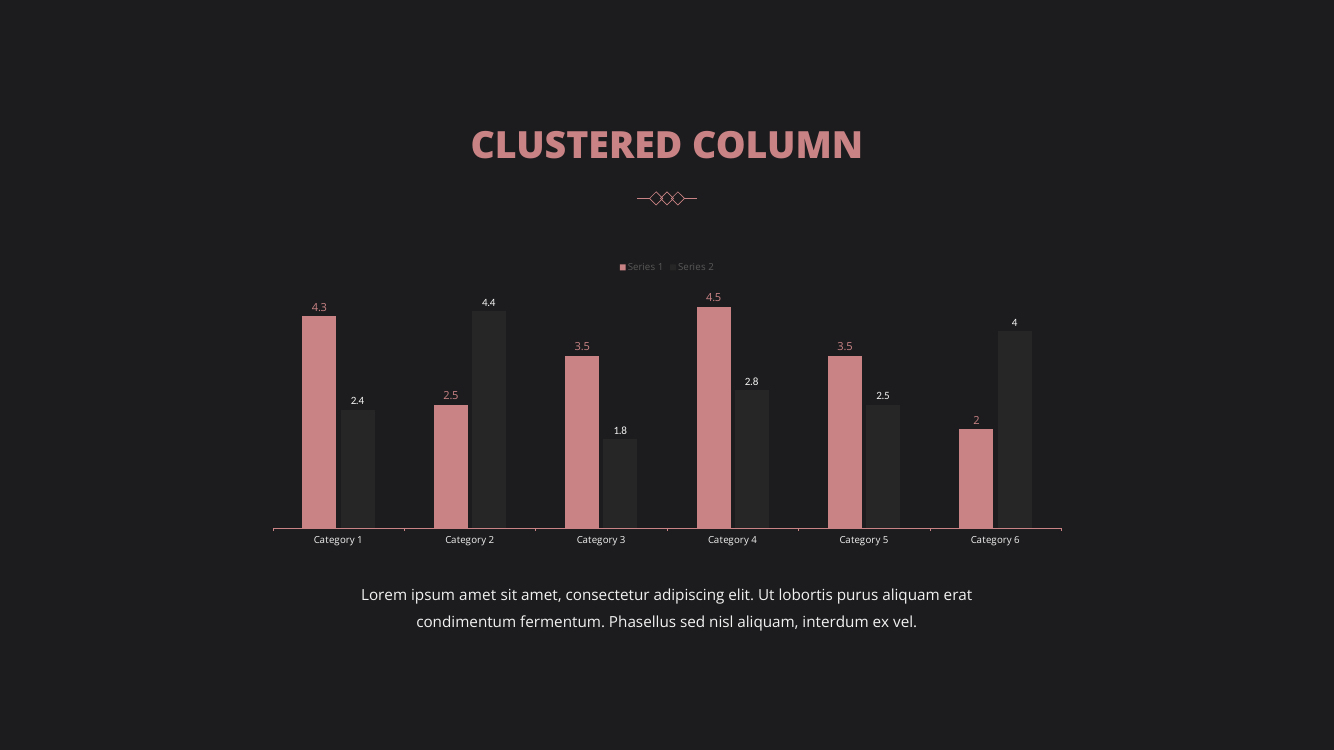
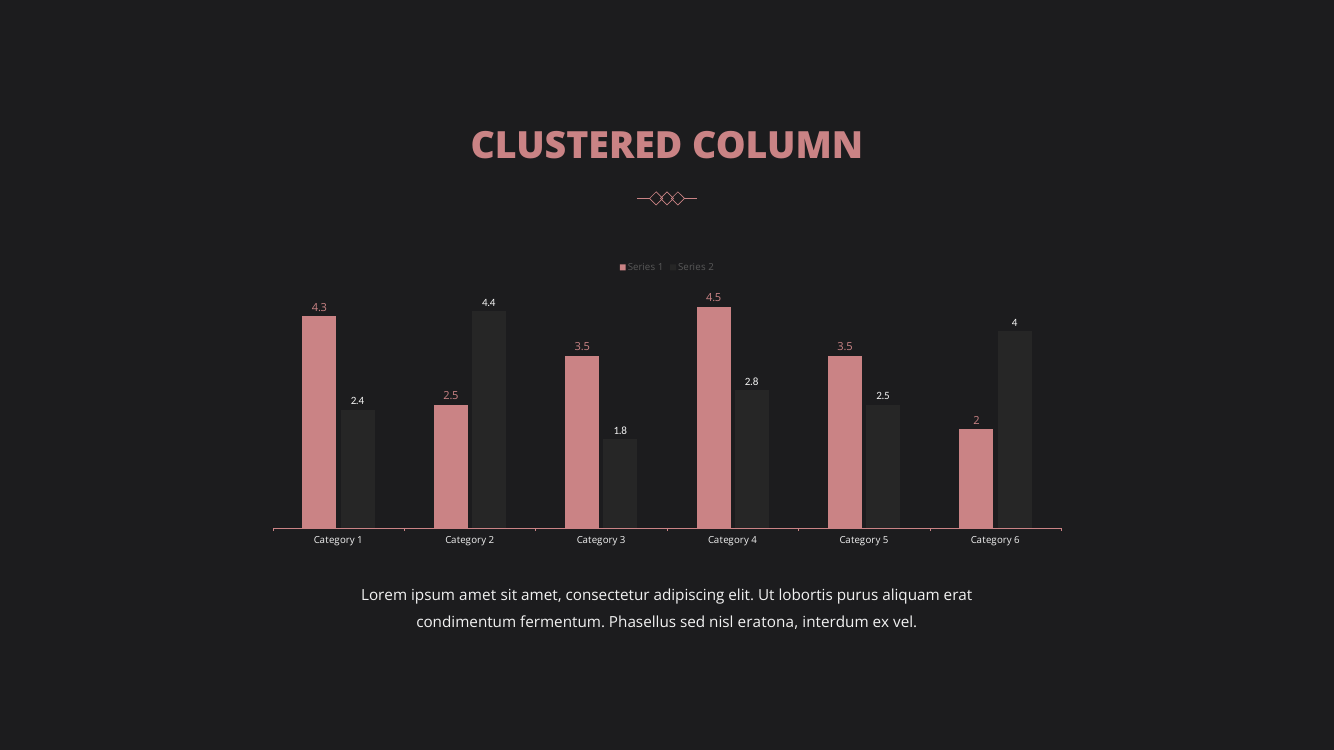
nisl aliquam: aliquam -> eratona
